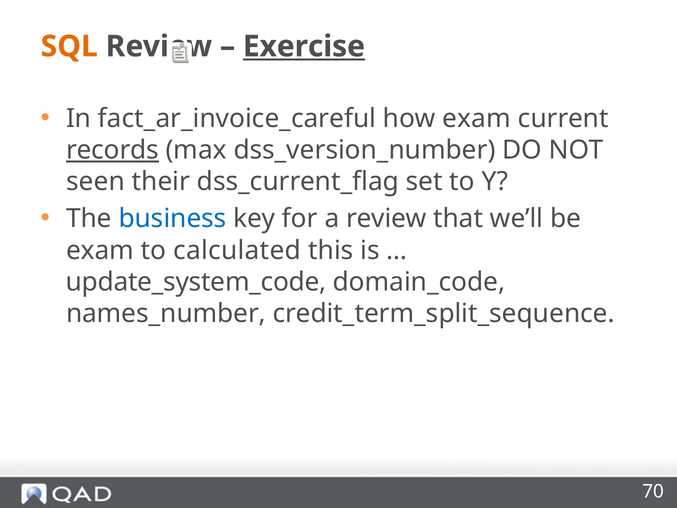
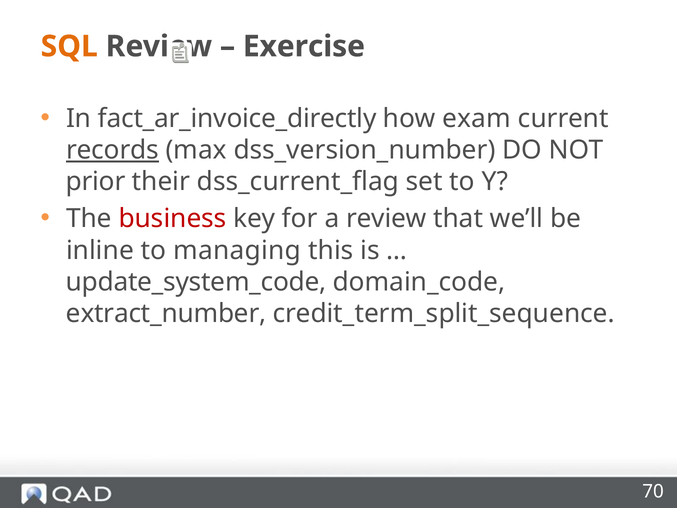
Exercise underline: present -> none
fact_ar_invoice_careful: fact_ar_invoice_careful -> fact_ar_invoice_directly
seen: seen -> prior
business colour: blue -> red
exam at (100, 250): exam -> inline
calculated: calculated -> managing
names_number: names_number -> extract_number
